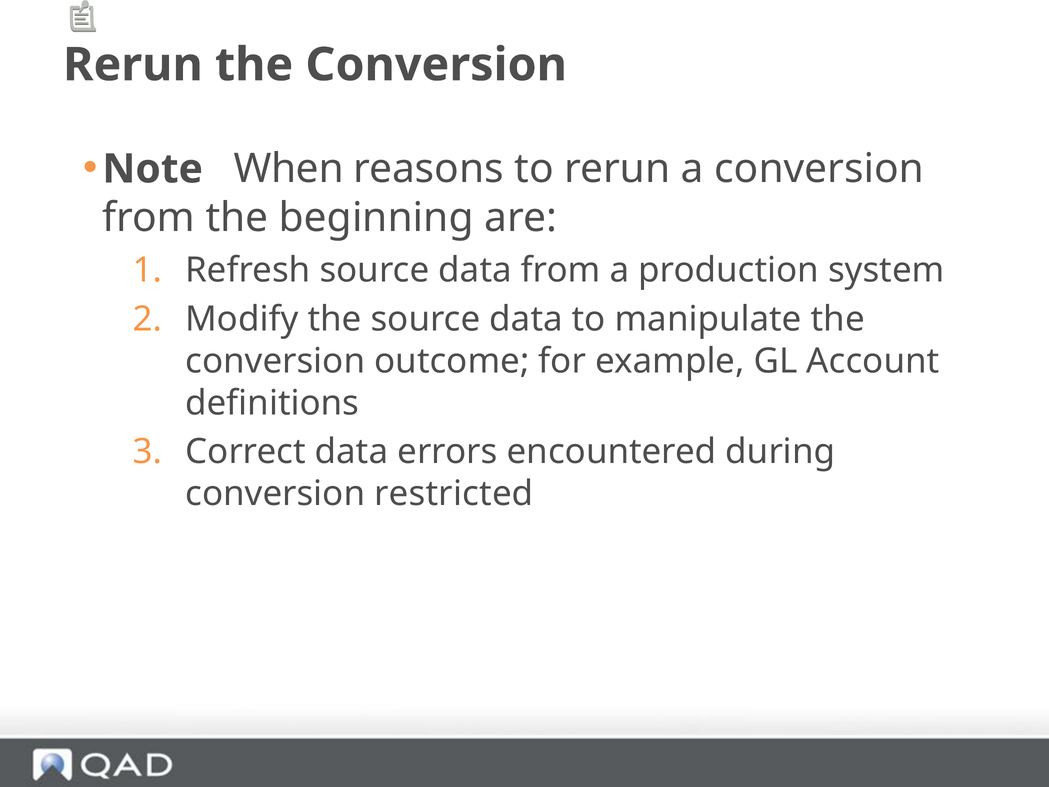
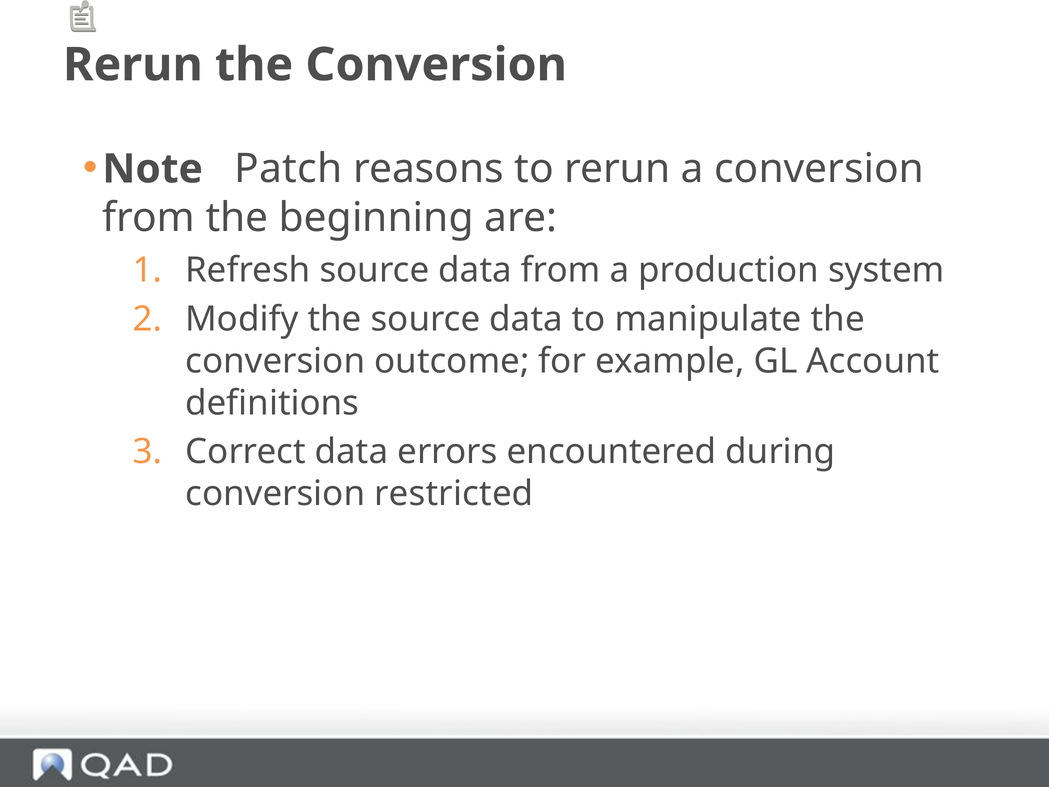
When: When -> Patch
